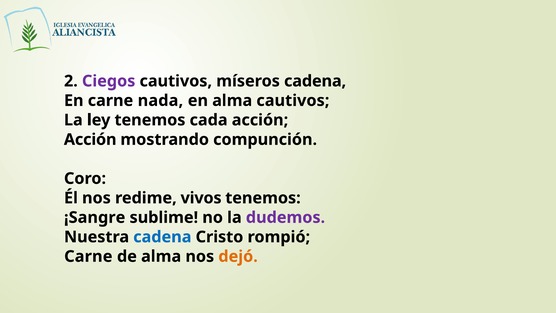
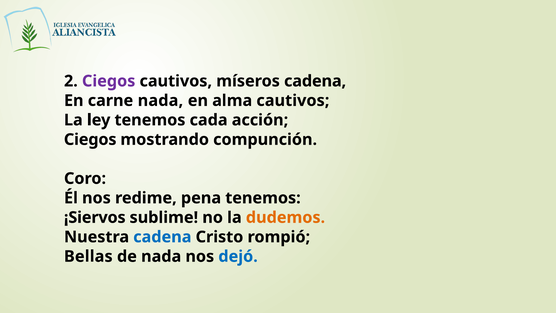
Acción at (90, 139): Acción -> Ciegos
vivos: vivos -> pena
¡Sangre: ¡Sangre -> ¡Siervos
dudemos colour: purple -> orange
Carne at (88, 256): Carne -> Bellas
de alma: alma -> nada
dejó colour: orange -> blue
